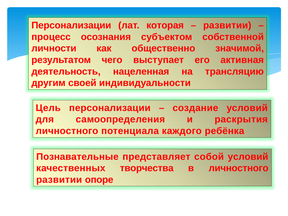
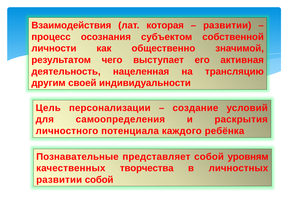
Персонализации at (71, 25): Персонализации -> Взаимодействия
собой условий: условий -> уровням
в личностного: личностного -> личностных
развитии опоре: опоре -> собой
